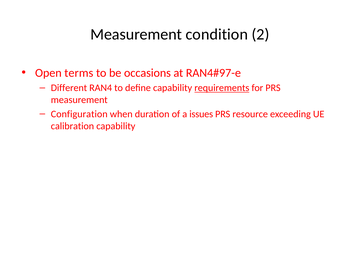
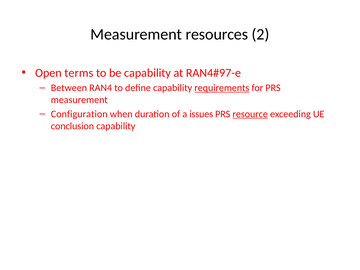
condition: condition -> resources
be occasions: occasions -> capability
Different: Different -> Between
resource underline: none -> present
calibration: calibration -> conclusion
